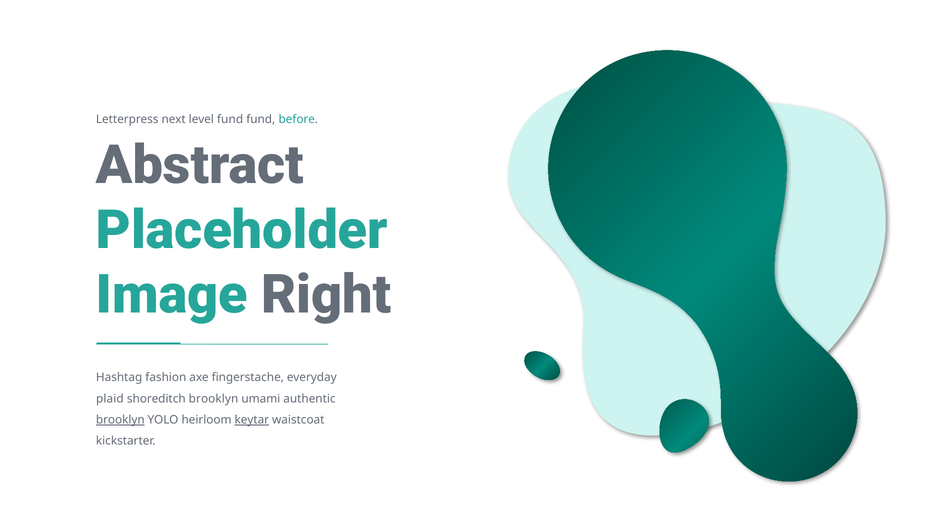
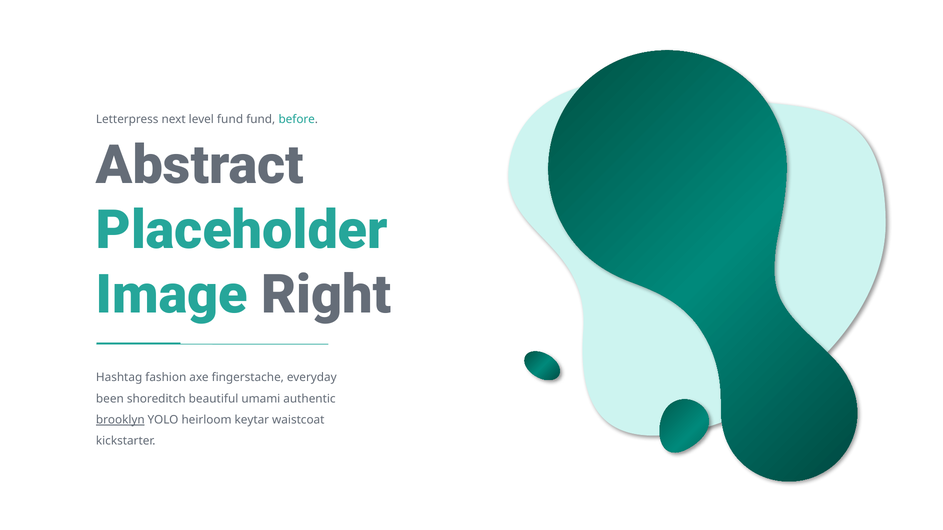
plaid: plaid -> been
shoreditch brooklyn: brooklyn -> beautiful
keytar underline: present -> none
